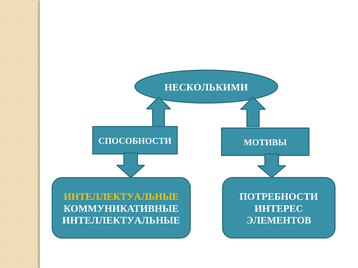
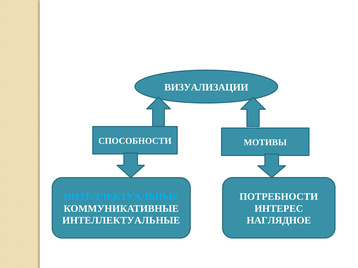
НЕСКОЛЬКИМИ: НЕСКОЛЬКИМИ -> ВИЗУАЛИЗАЦИИ
ИНТЕЛЛЕКТУАЛЬНЫЕ at (121, 197) colour: yellow -> light blue
ЭЛЕМЕНТОВ: ЭЛЕМЕНТОВ -> НАГЛЯДНОЕ
